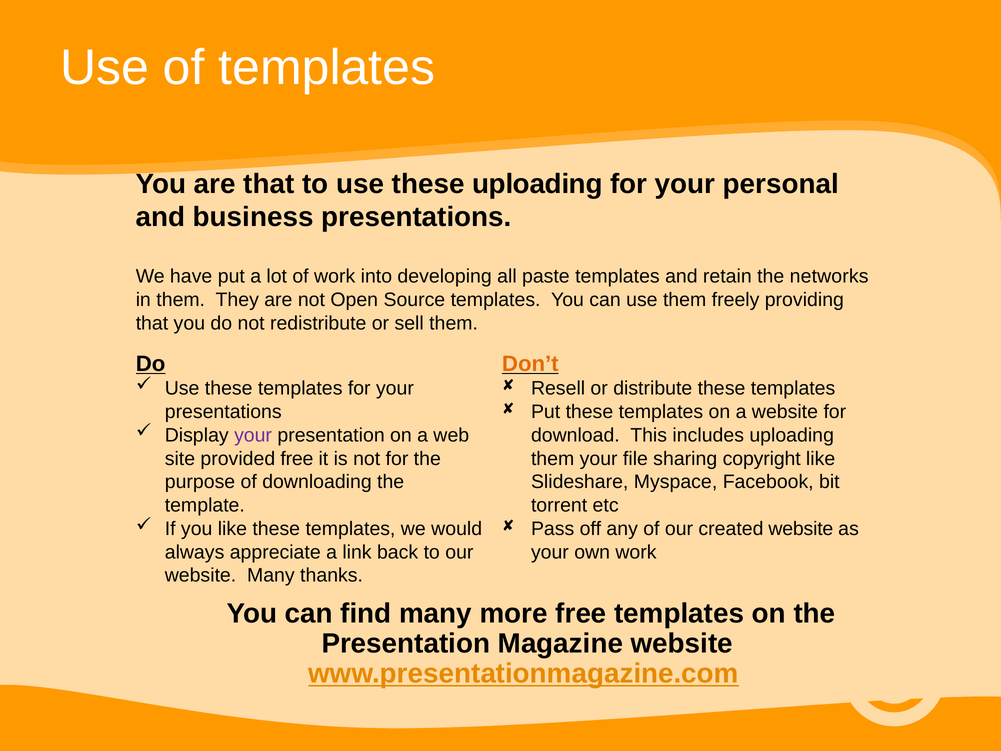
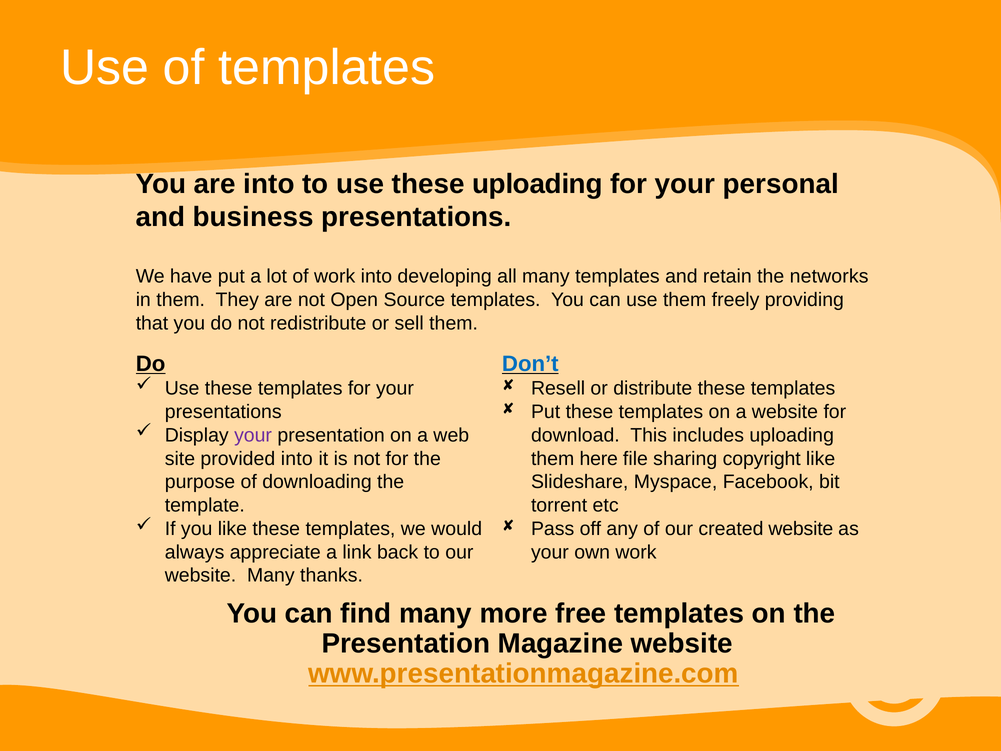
are that: that -> into
all paste: paste -> many
Don’t colour: orange -> blue
provided free: free -> into
them your: your -> here
